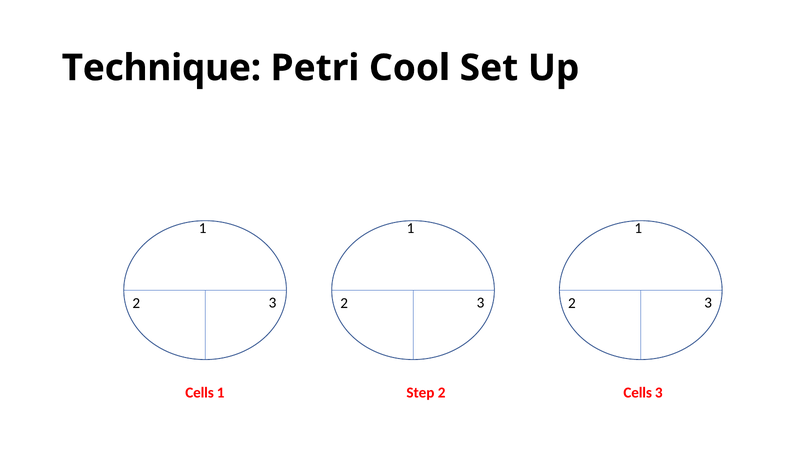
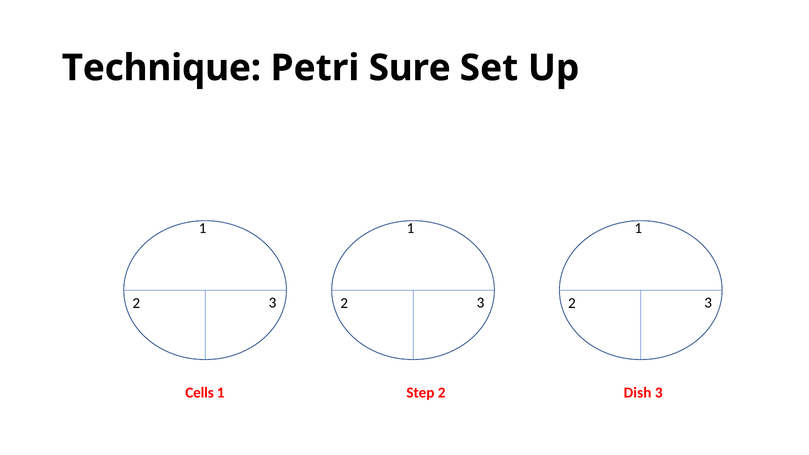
Cool: Cool -> Sure
Step 2 Cells: Cells -> Dish
